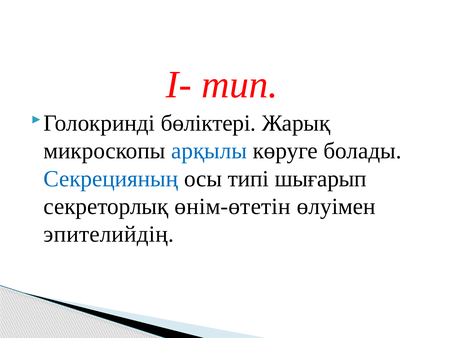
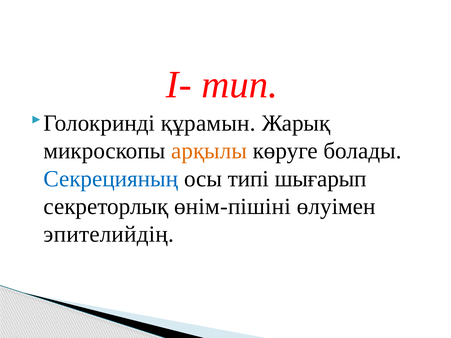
бөліктері: бөліктері -> құрамын
арқылы colour: blue -> orange
өнім-өтетін: өнім-өтетін -> өнім-пішіні
